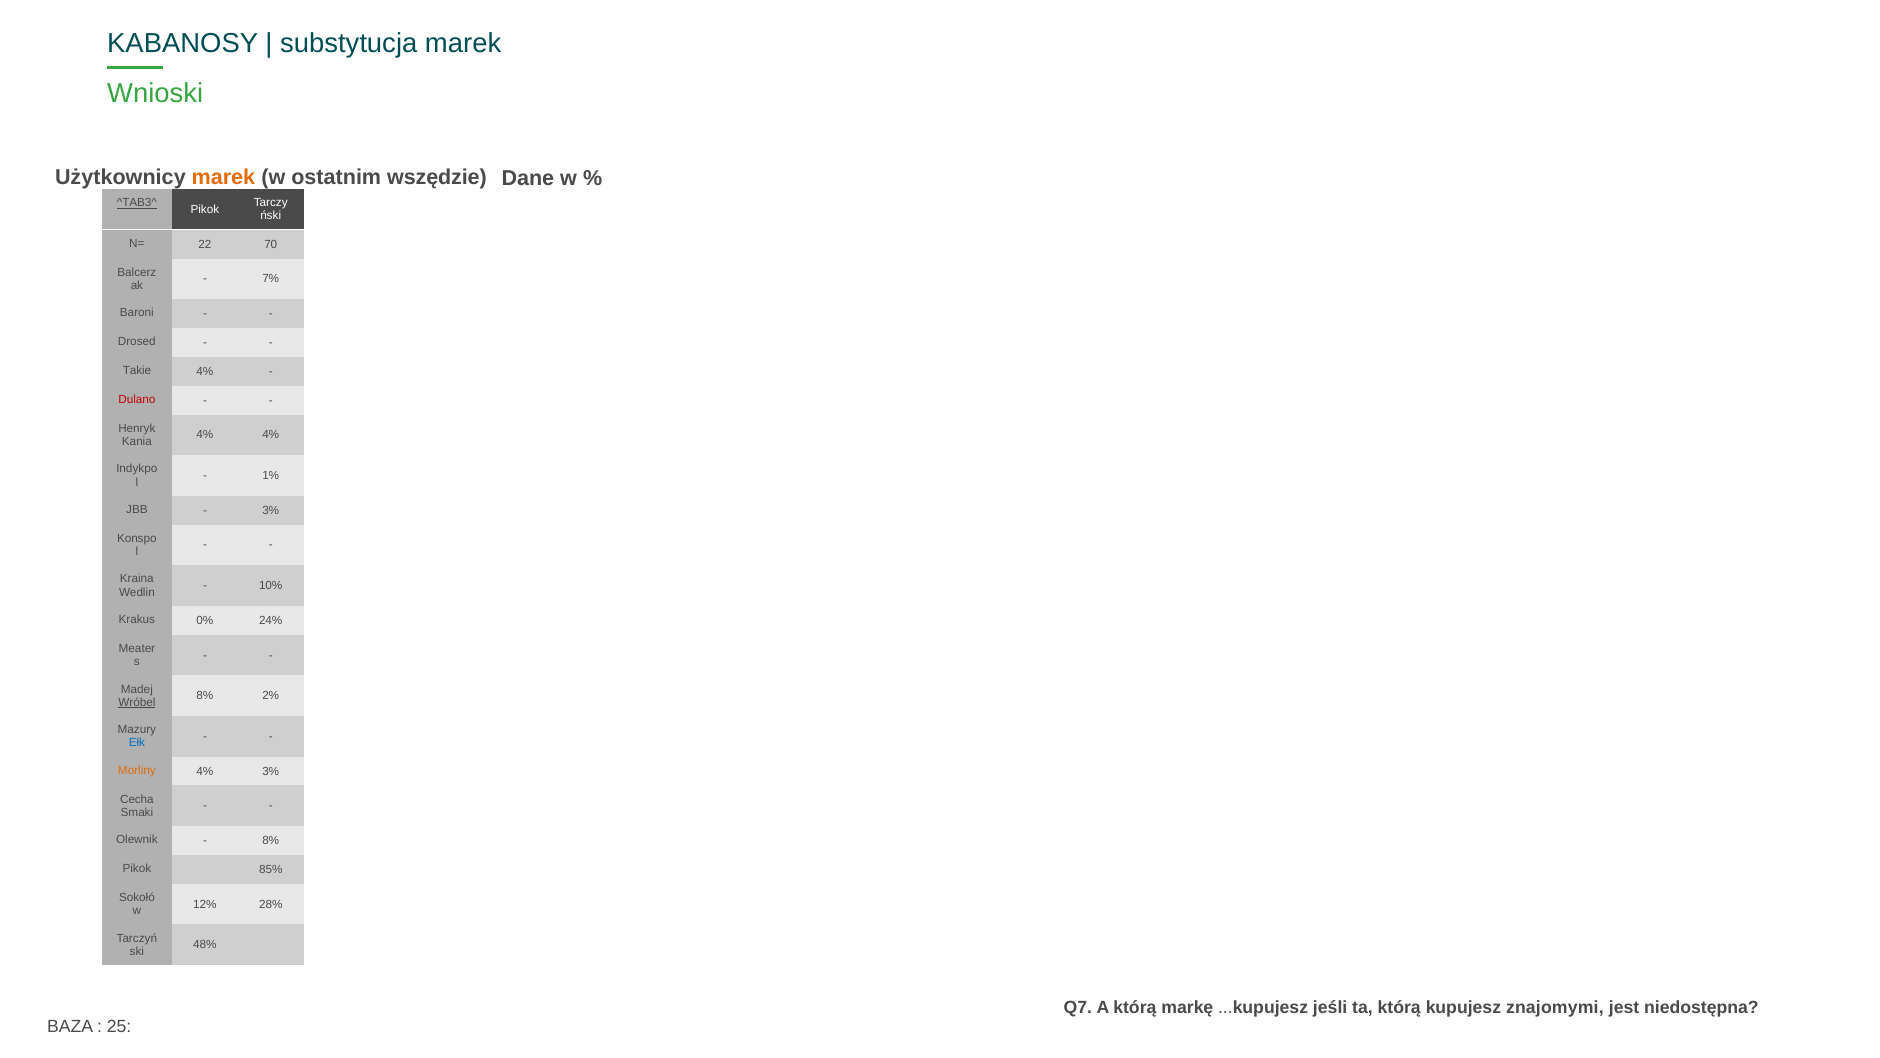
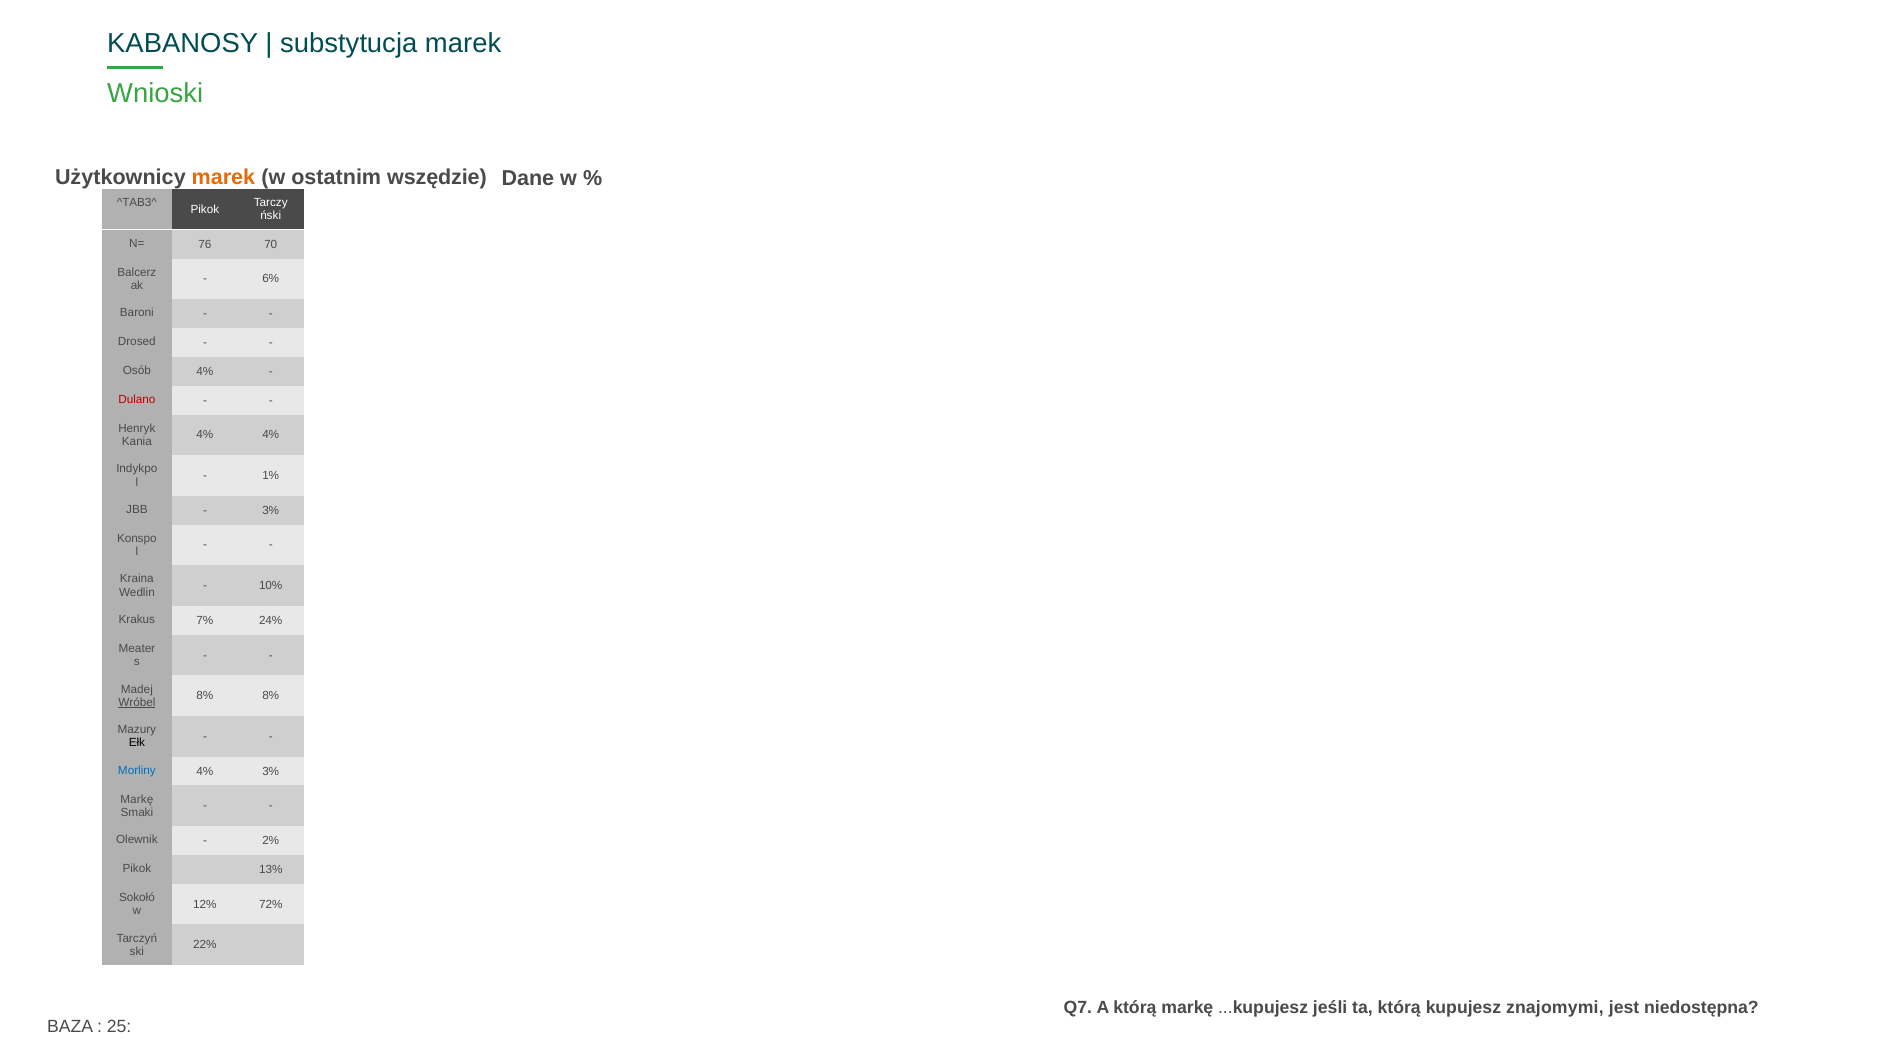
^TAB3^ underline: present -> none
22: 22 -> 76
7%: 7% -> 6%
Takie: Takie -> Osób
0%: 0% -> 7%
8% 2%: 2% -> 8%
Ełk colour: blue -> black
Morliny colour: orange -> blue
Cecha at (137, 799): Cecha -> Markę
8% at (271, 840): 8% -> 2%
85%: 85% -> 13%
28%: 28% -> 72%
48%: 48% -> 22%
